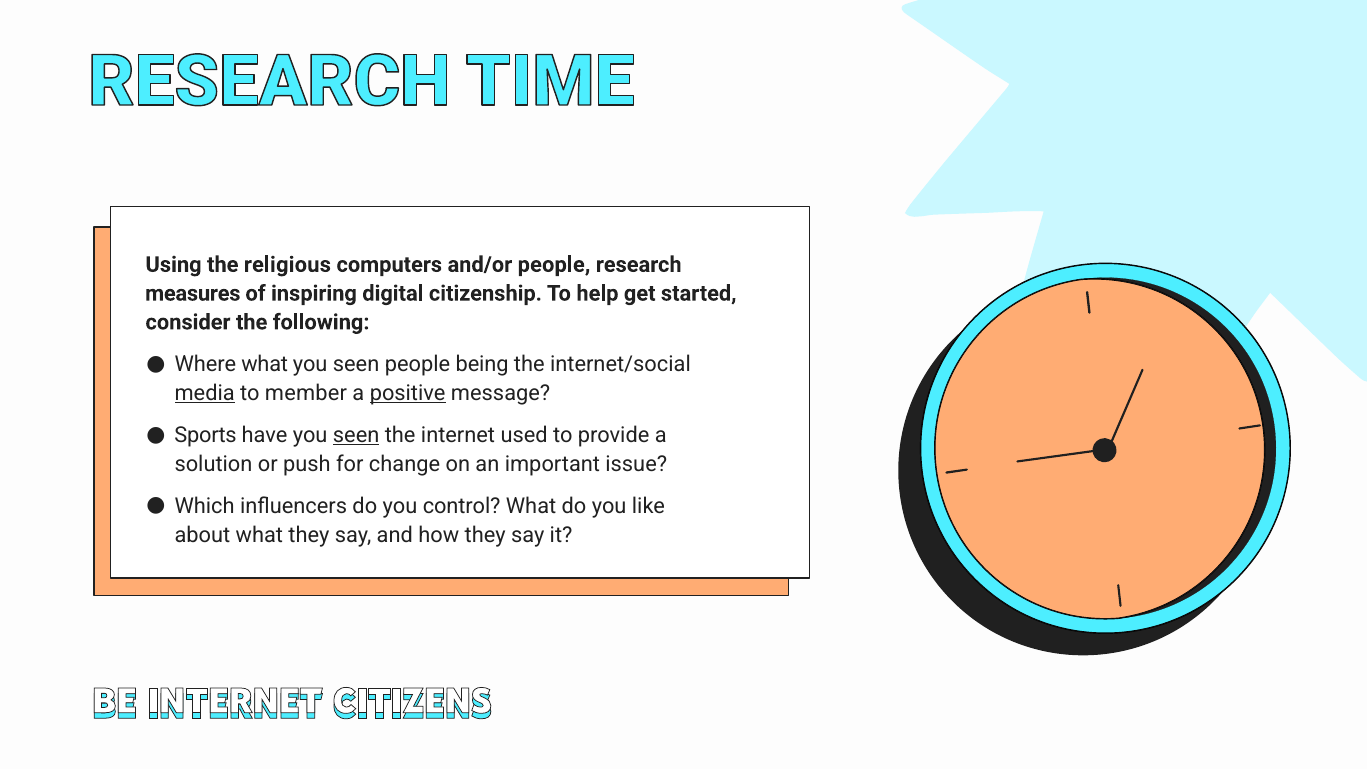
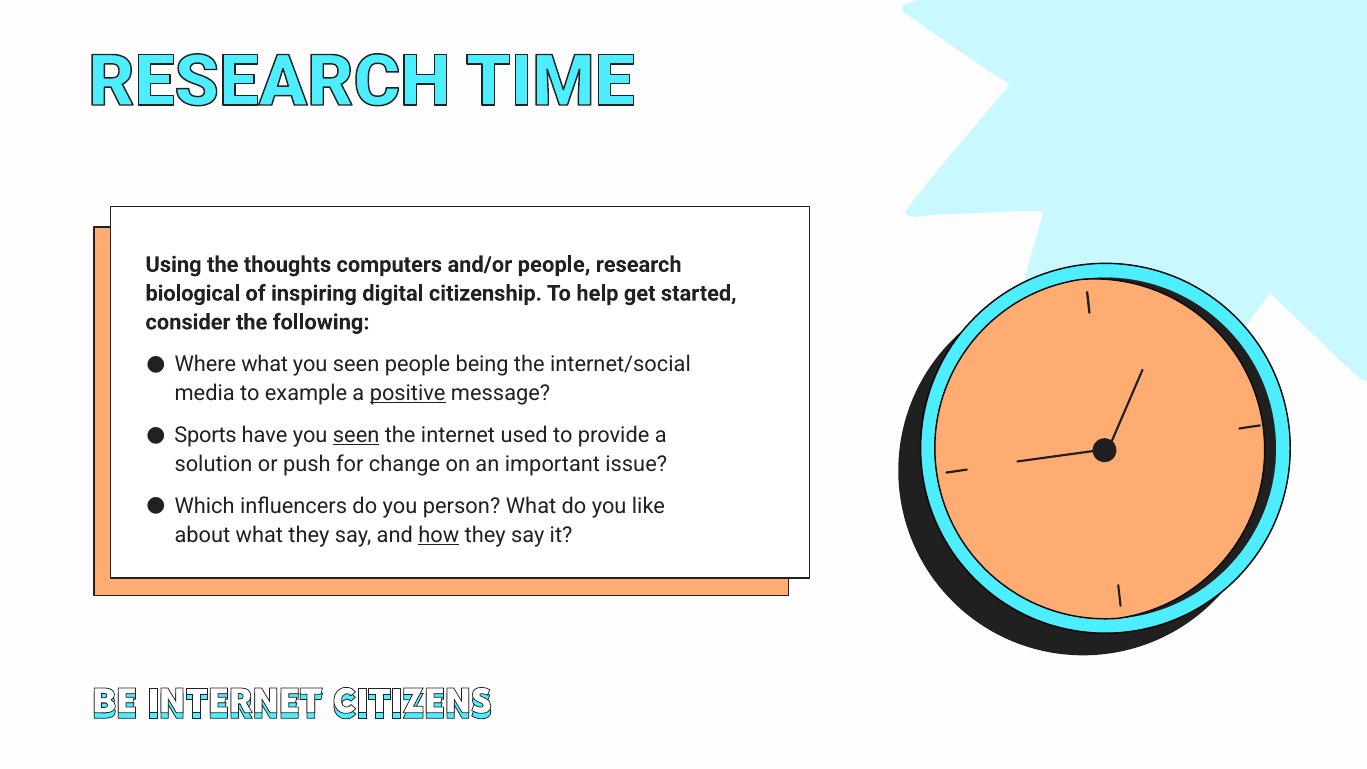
religious: religious -> thoughts
measures: measures -> biological
media underline: present -> none
member: member -> example
control: control -> person
how underline: none -> present
